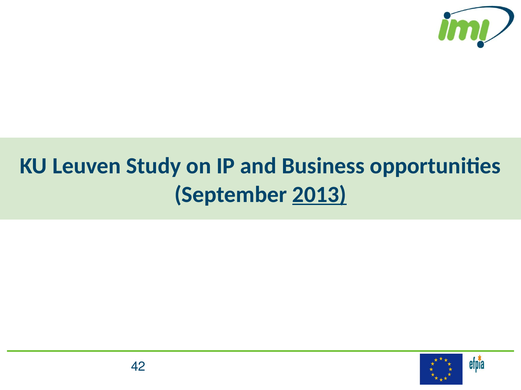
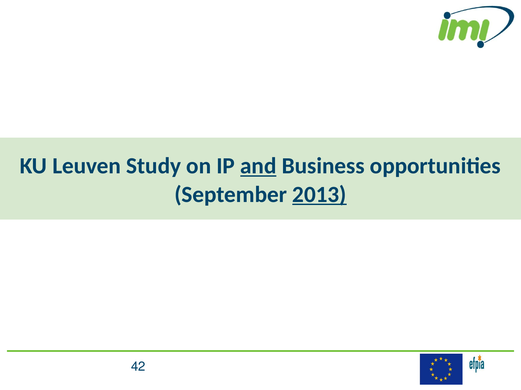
and underline: none -> present
